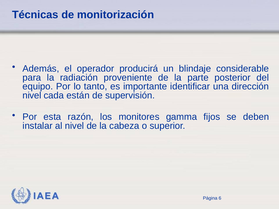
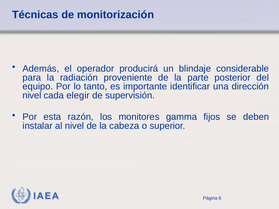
están: están -> elegir
